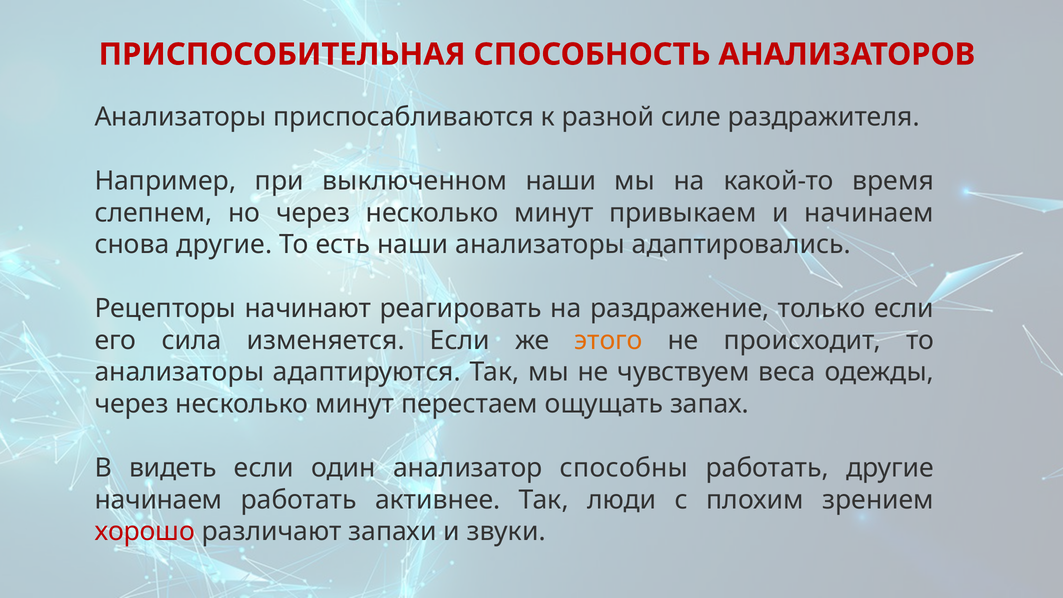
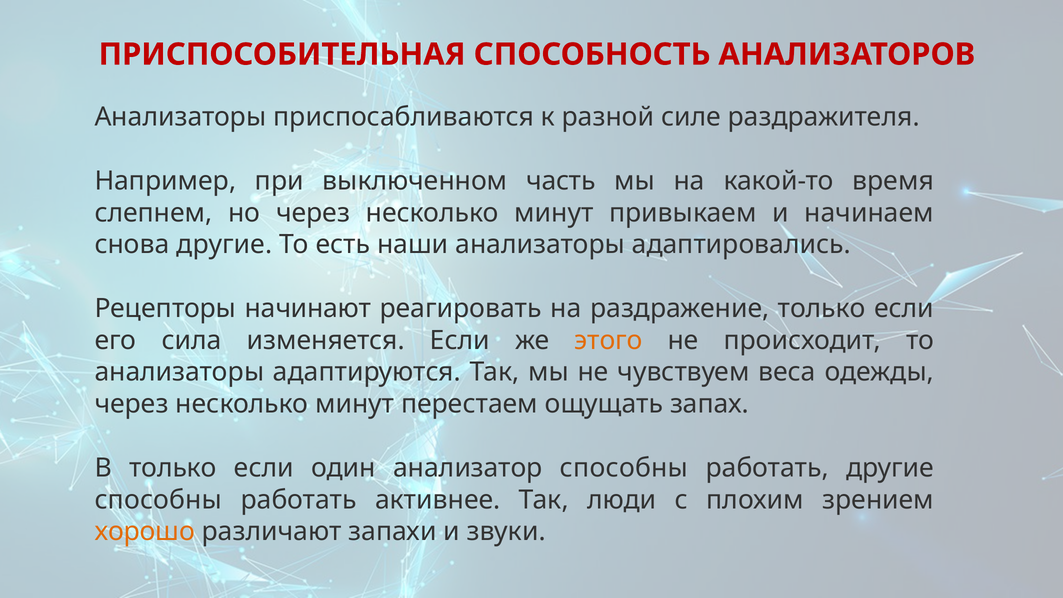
выключенном наши: наши -> часть
В видеть: видеть -> только
начинаем at (158, 500): начинаем -> способны
хорошо colour: red -> orange
